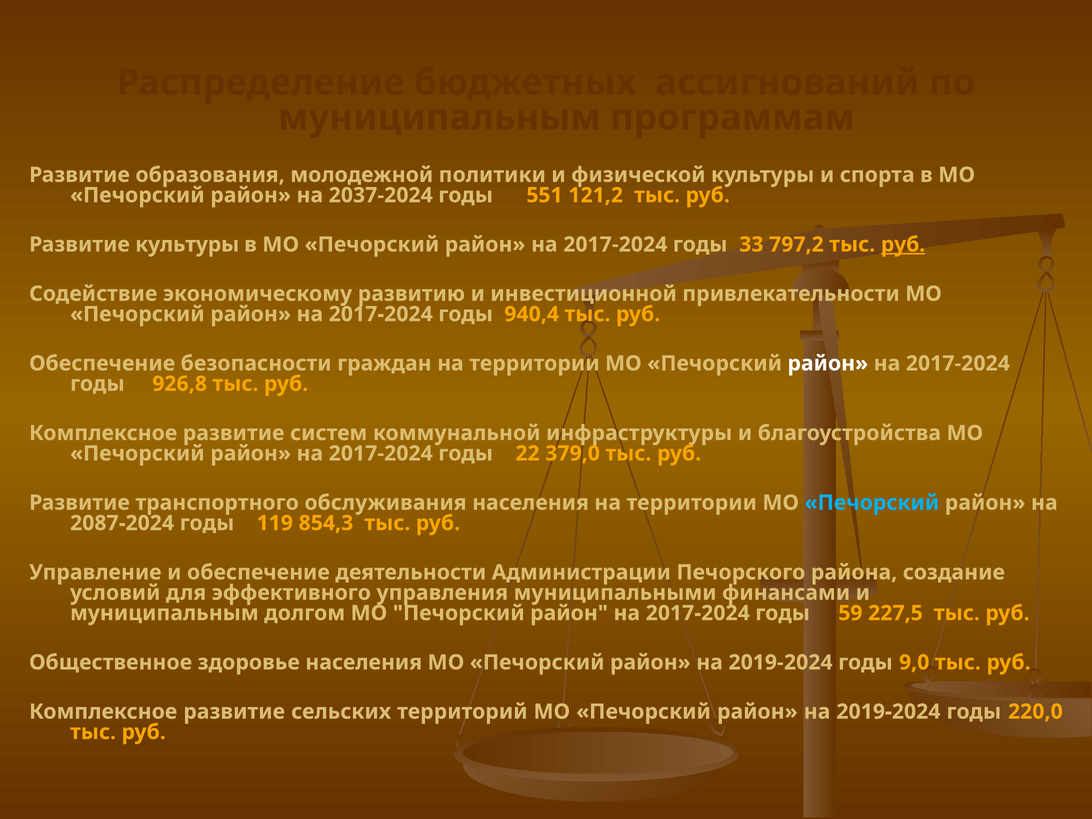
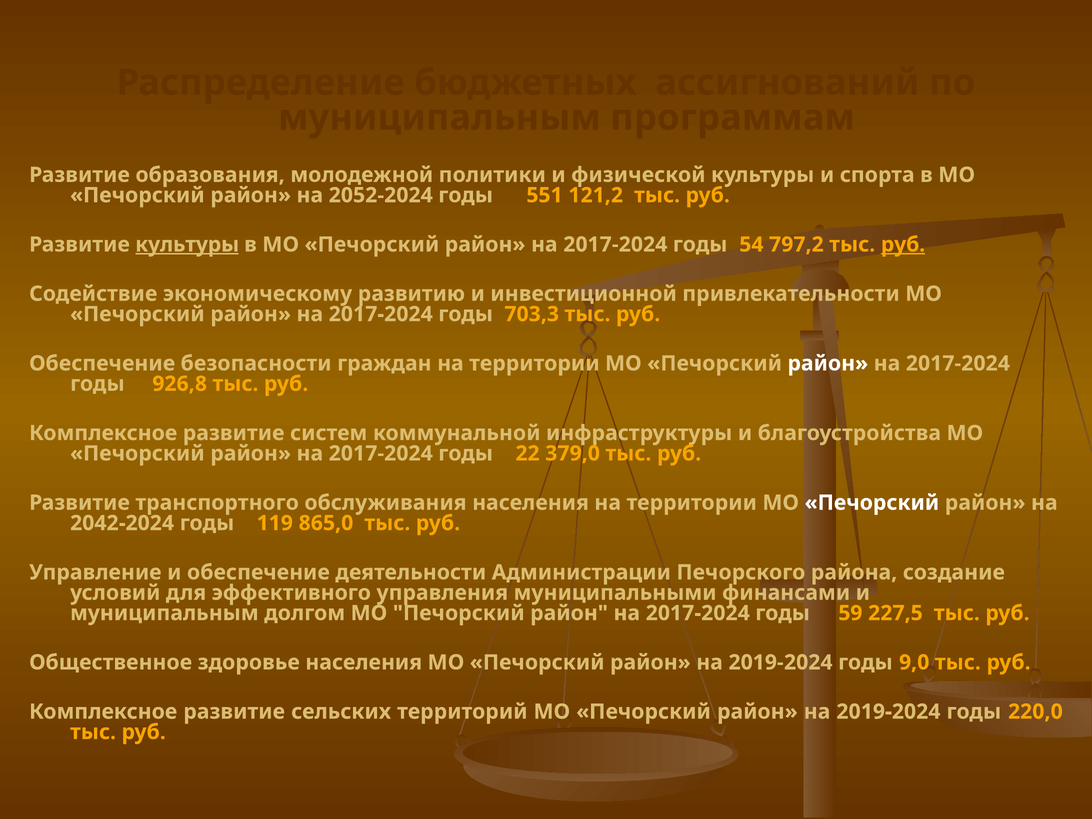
2037-2024: 2037-2024 -> 2052-2024
культуры at (187, 245) underline: none -> present
33: 33 -> 54
940,4: 940,4 -> 703,3
Печорский at (872, 503) colour: light blue -> white
2087-2024: 2087-2024 -> 2042-2024
854,3: 854,3 -> 865,0
